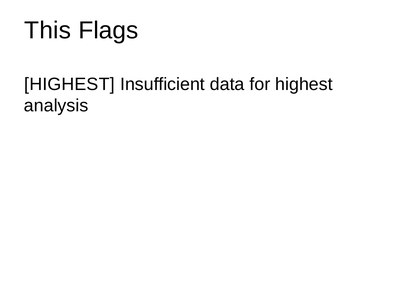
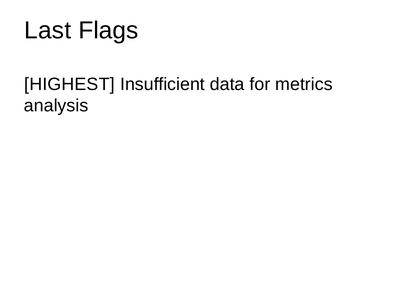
This: This -> Last
for highest: highest -> metrics
